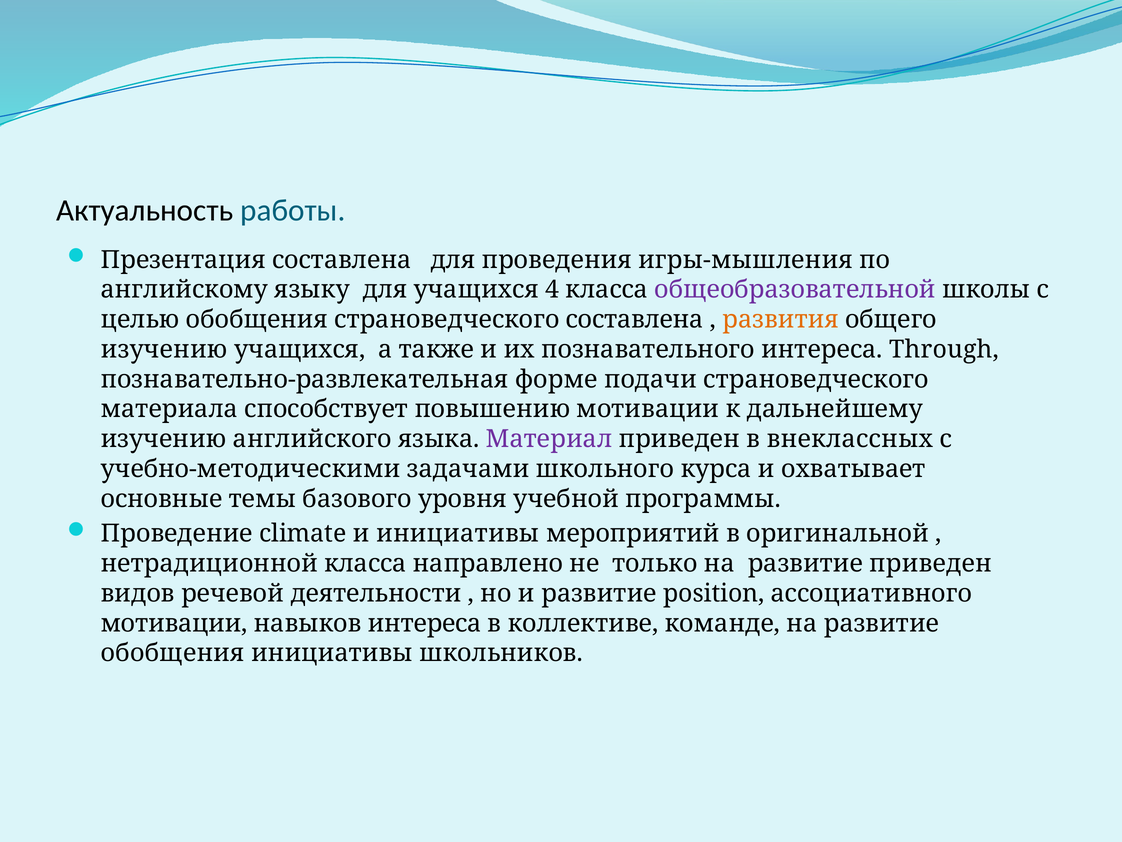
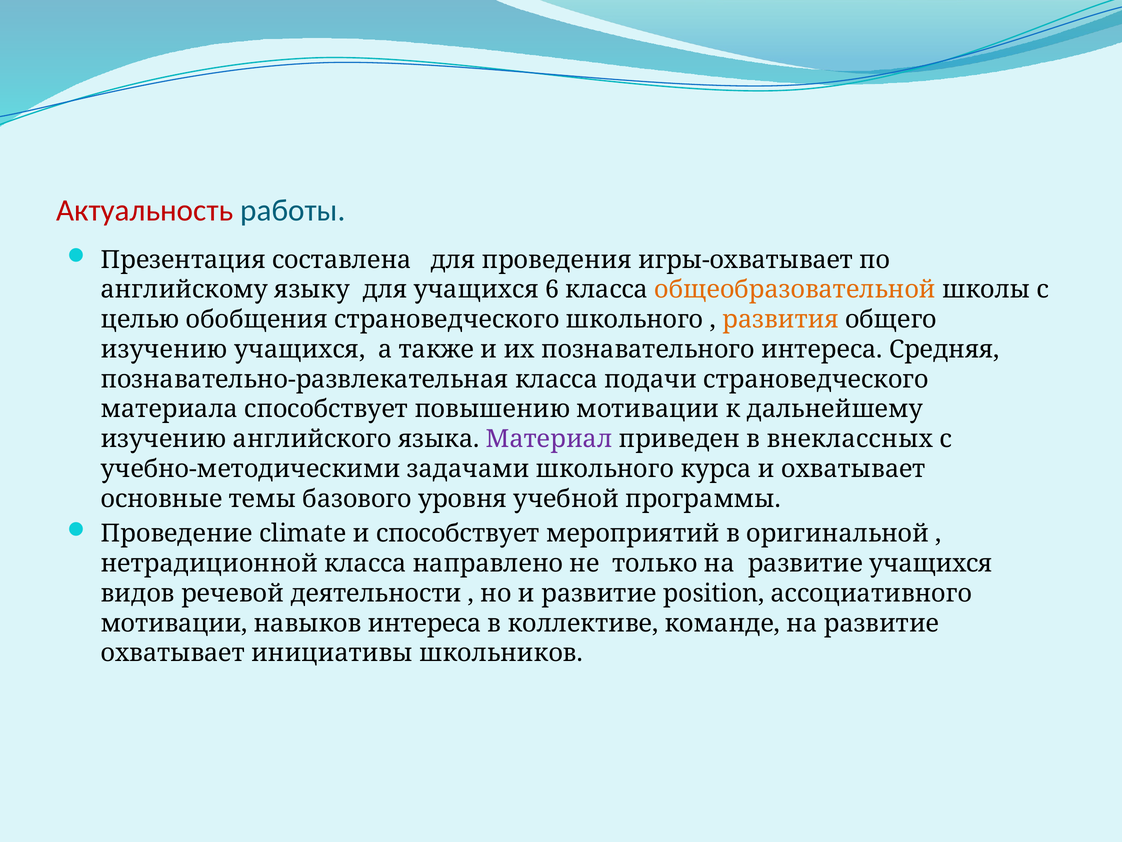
Актуальность colour: black -> red
игры-мышления: игры-мышления -> игры-охватывает
4: 4 -> 6
общеобразовательной colour: purple -> orange
страноведческого составлена: составлена -> школьного
Through: Through -> Средняя
познавательно-развлекательная форме: форме -> класса
и инициативы: инициативы -> способствует
развитие приведен: приведен -> учащихся
обобщения at (173, 653): обобщения -> охватывает
